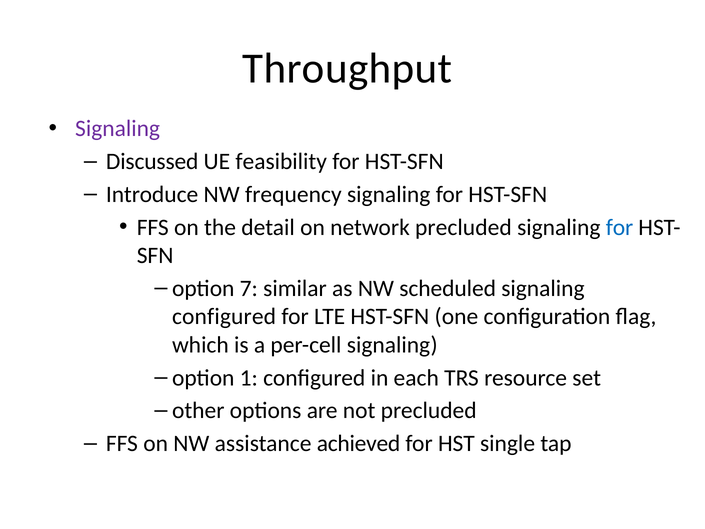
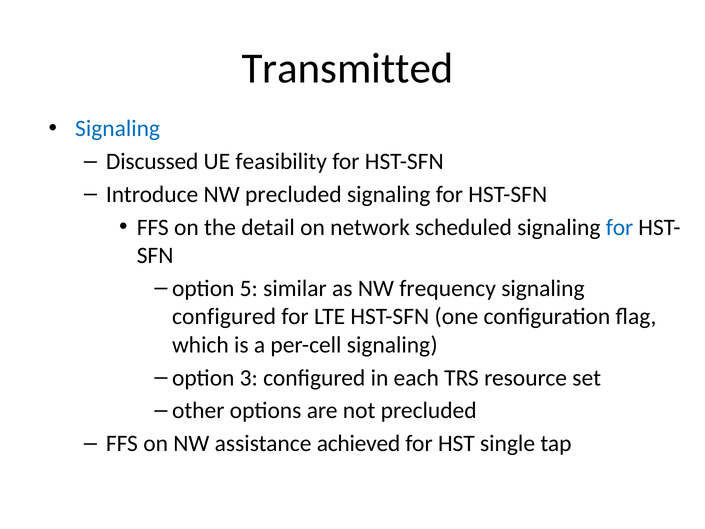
Throughput: Throughput -> Transmitted
Signaling at (118, 129) colour: purple -> blue
NW frequency: frequency -> precluded
network precluded: precluded -> scheduled
7: 7 -> 5
scheduled: scheduled -> frequency
1: 1 -> 3
